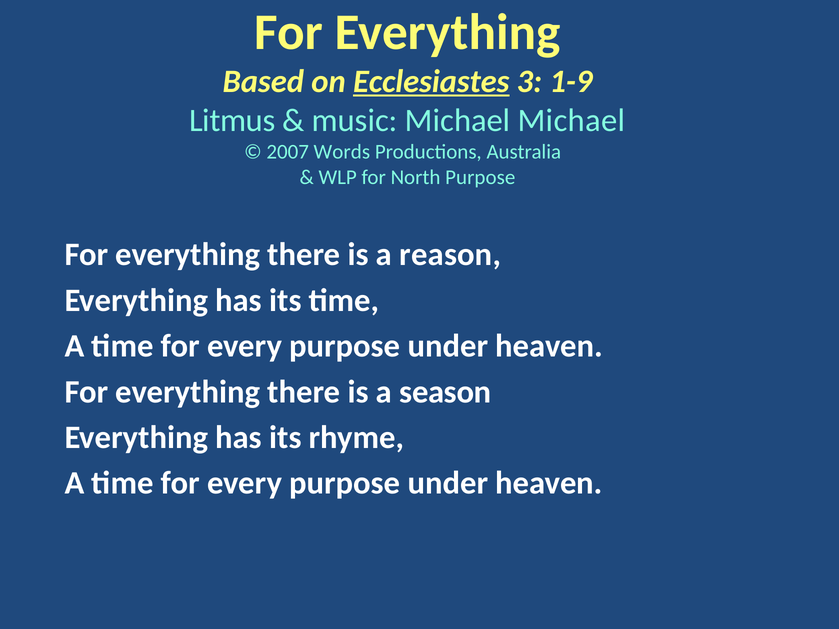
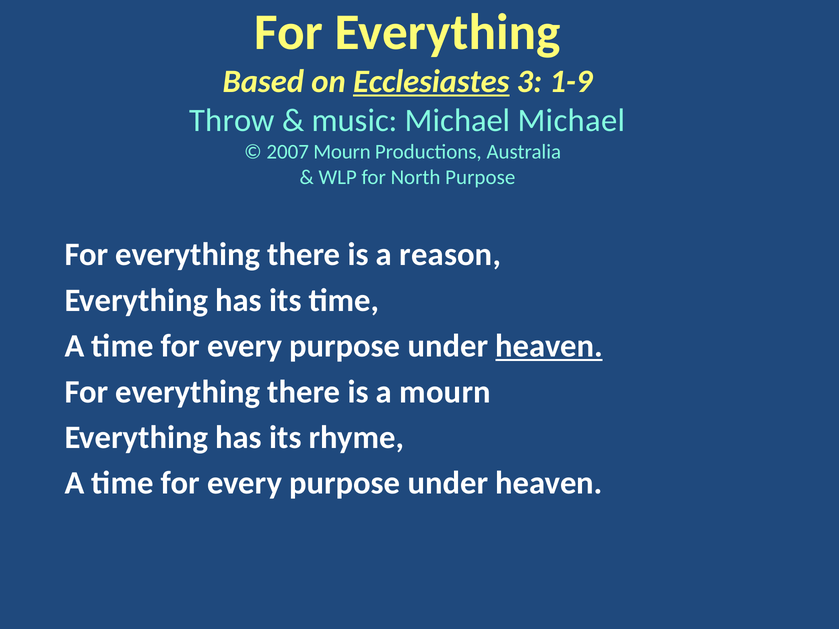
Litmus: Litmus -> Throw
2007 Words: Words -> Mourn
heaven at (549, 346) underline: none -> present
a season: season -> mourn
